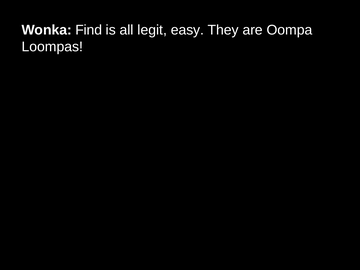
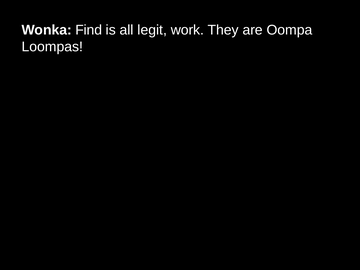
easy: easy -> work
